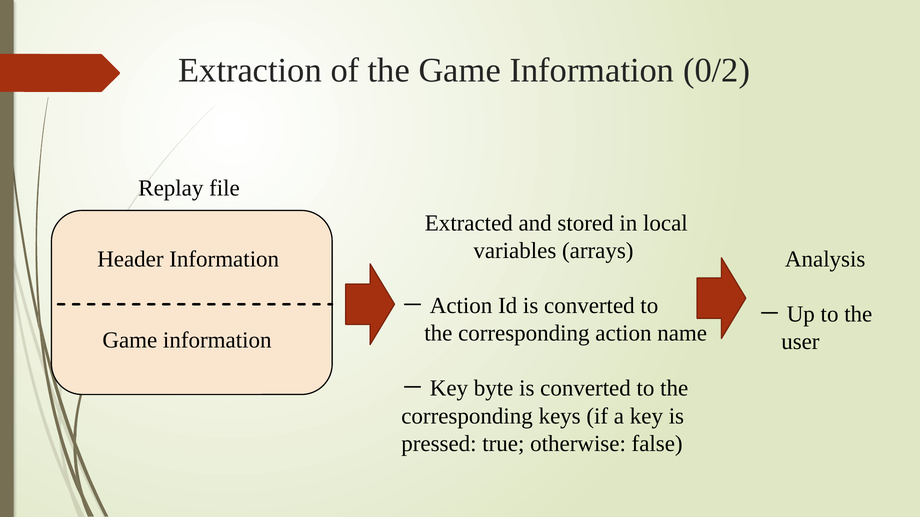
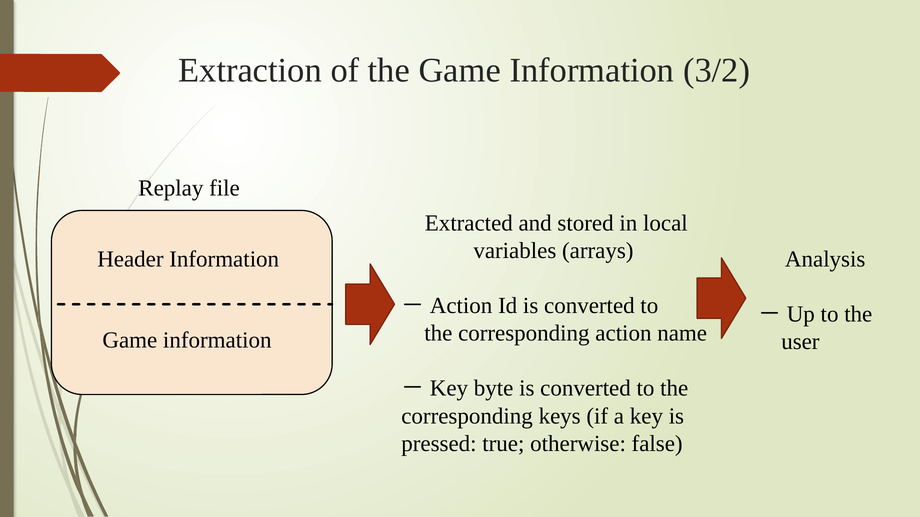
0/2: 0/2 -> 3/2
